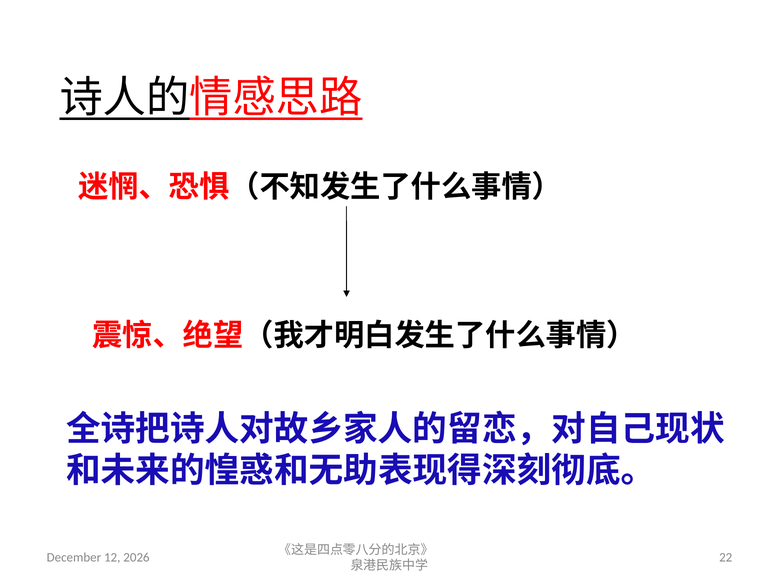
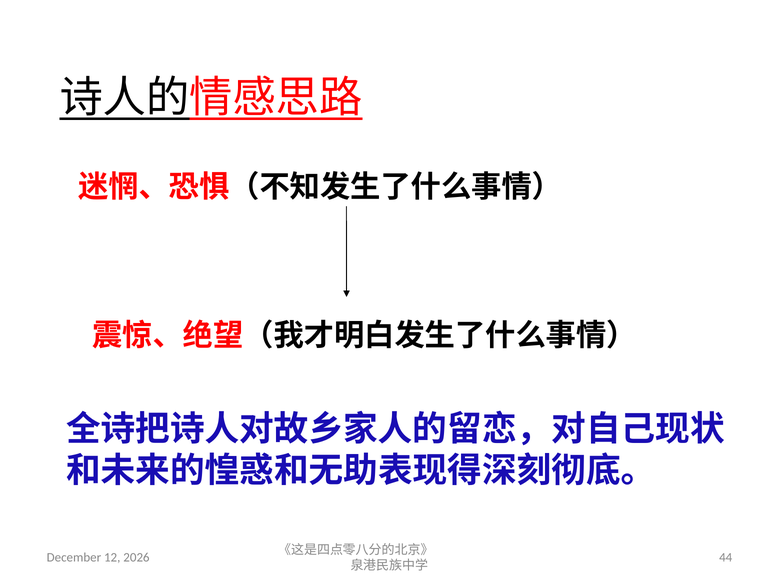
22: 22 -> 44
